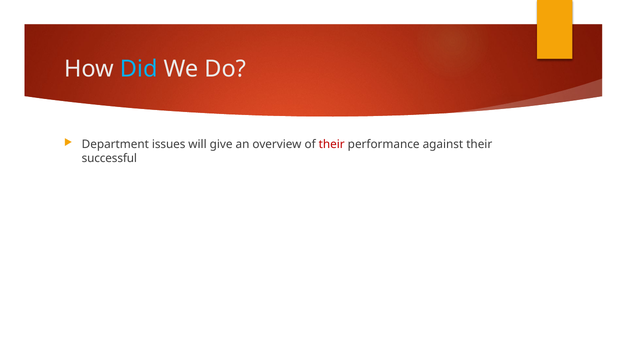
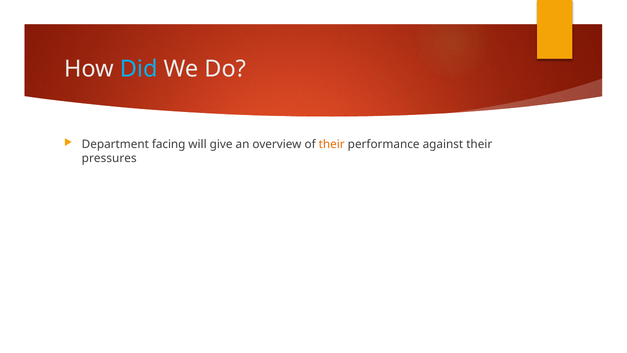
issues: issues -> facing
their at (332, 144) colour: red -> orange
successful: successful -> pressures
